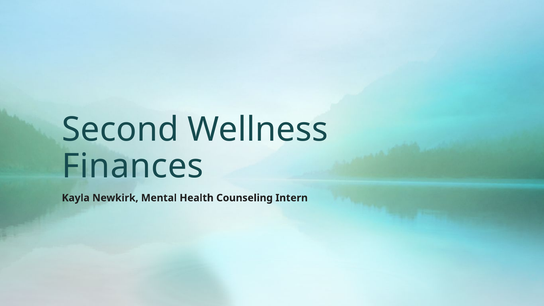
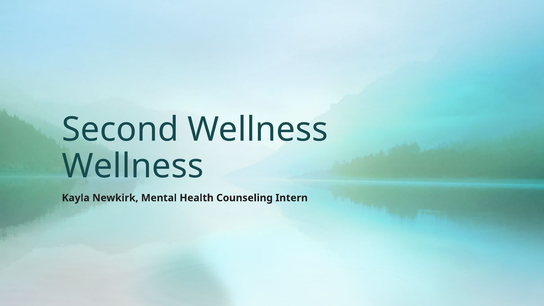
Finances at (133, 166): Finances -> Wellness
